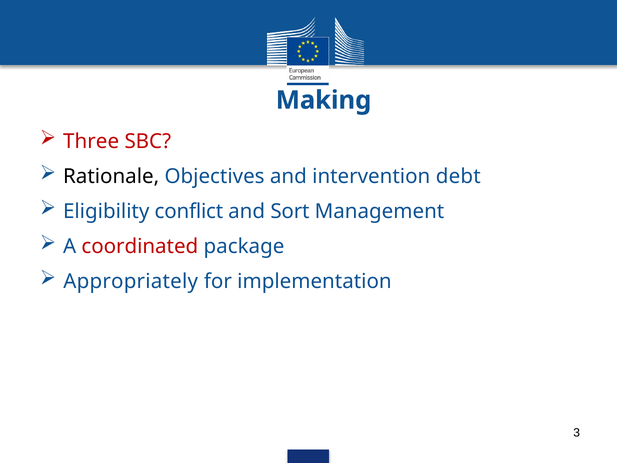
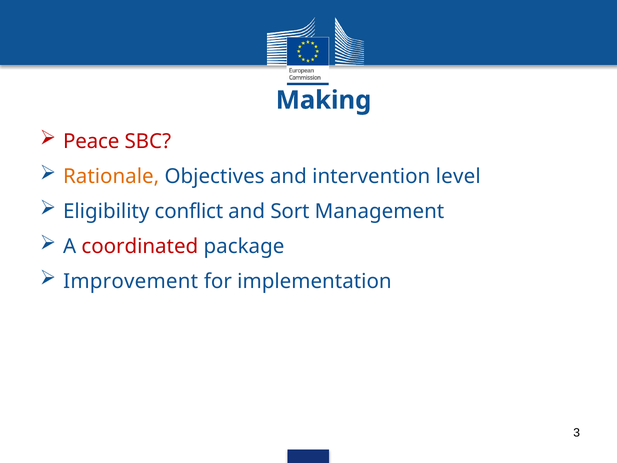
Three: Three -> Peace
Rationale colour: black -> orange
debt: debt -> level
Appropriately: Appropriately -> Improvement
